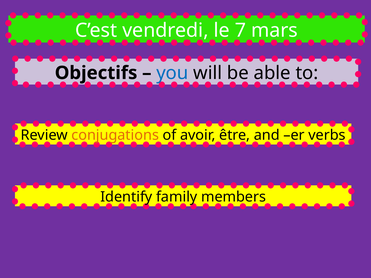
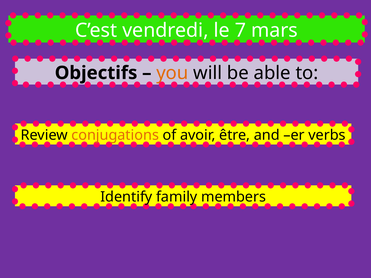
you colour: blue -> orange
